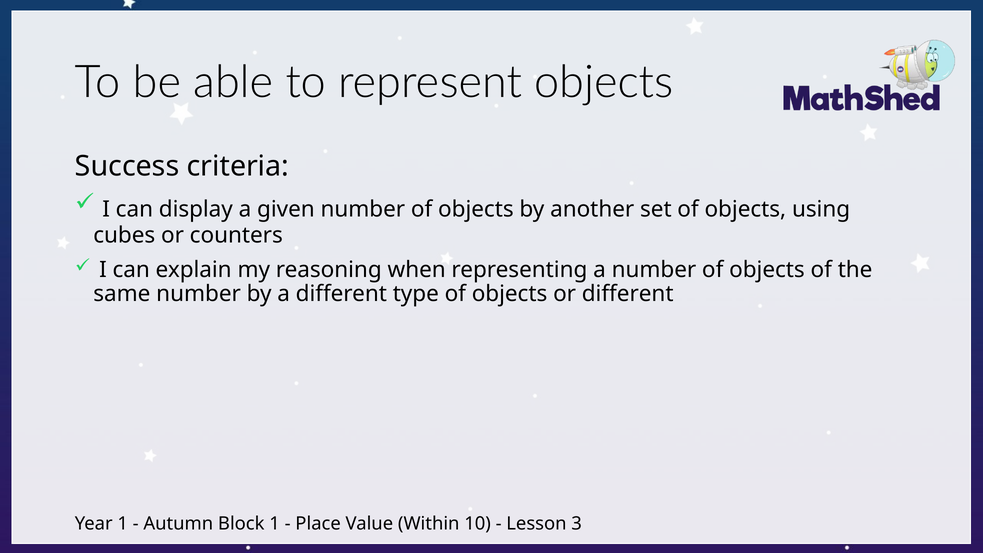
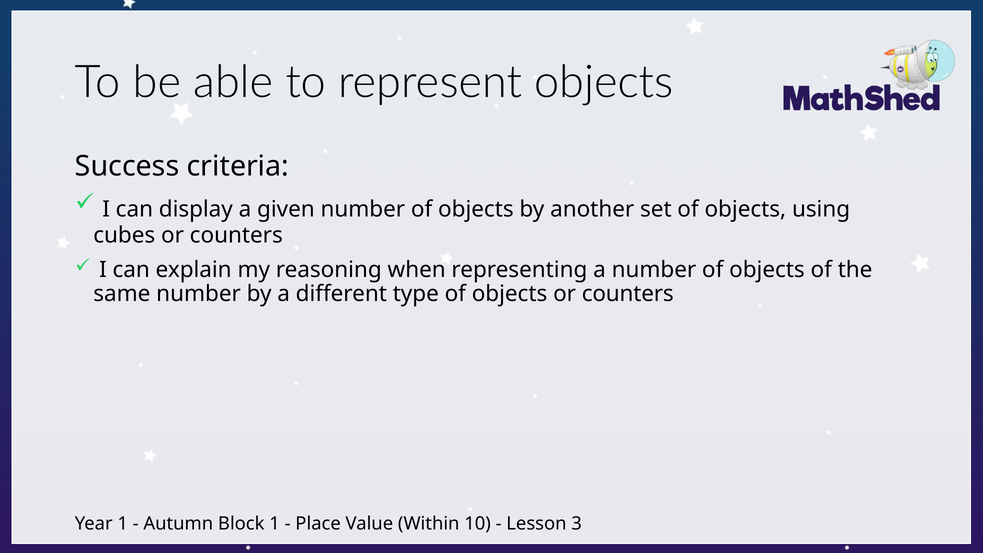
objects or different: different -> counters
